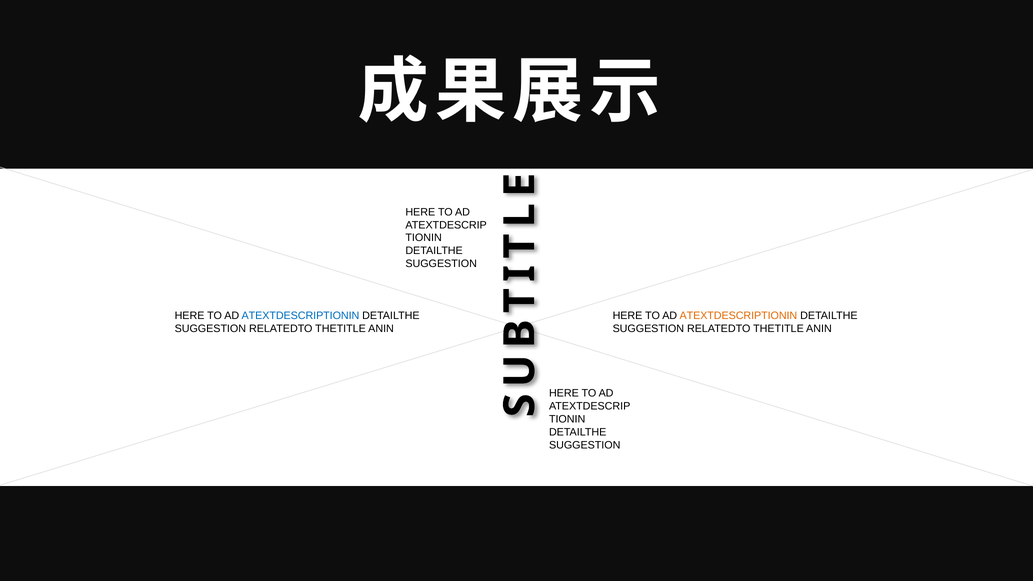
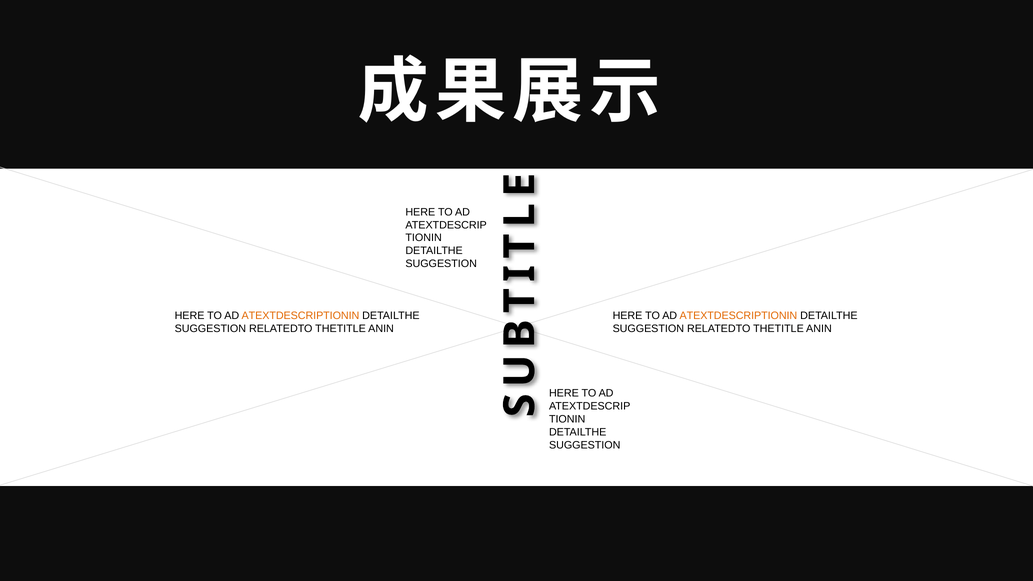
ATEXTDESCRIPTIONIN at (300, 316) colour: blue -> orange
